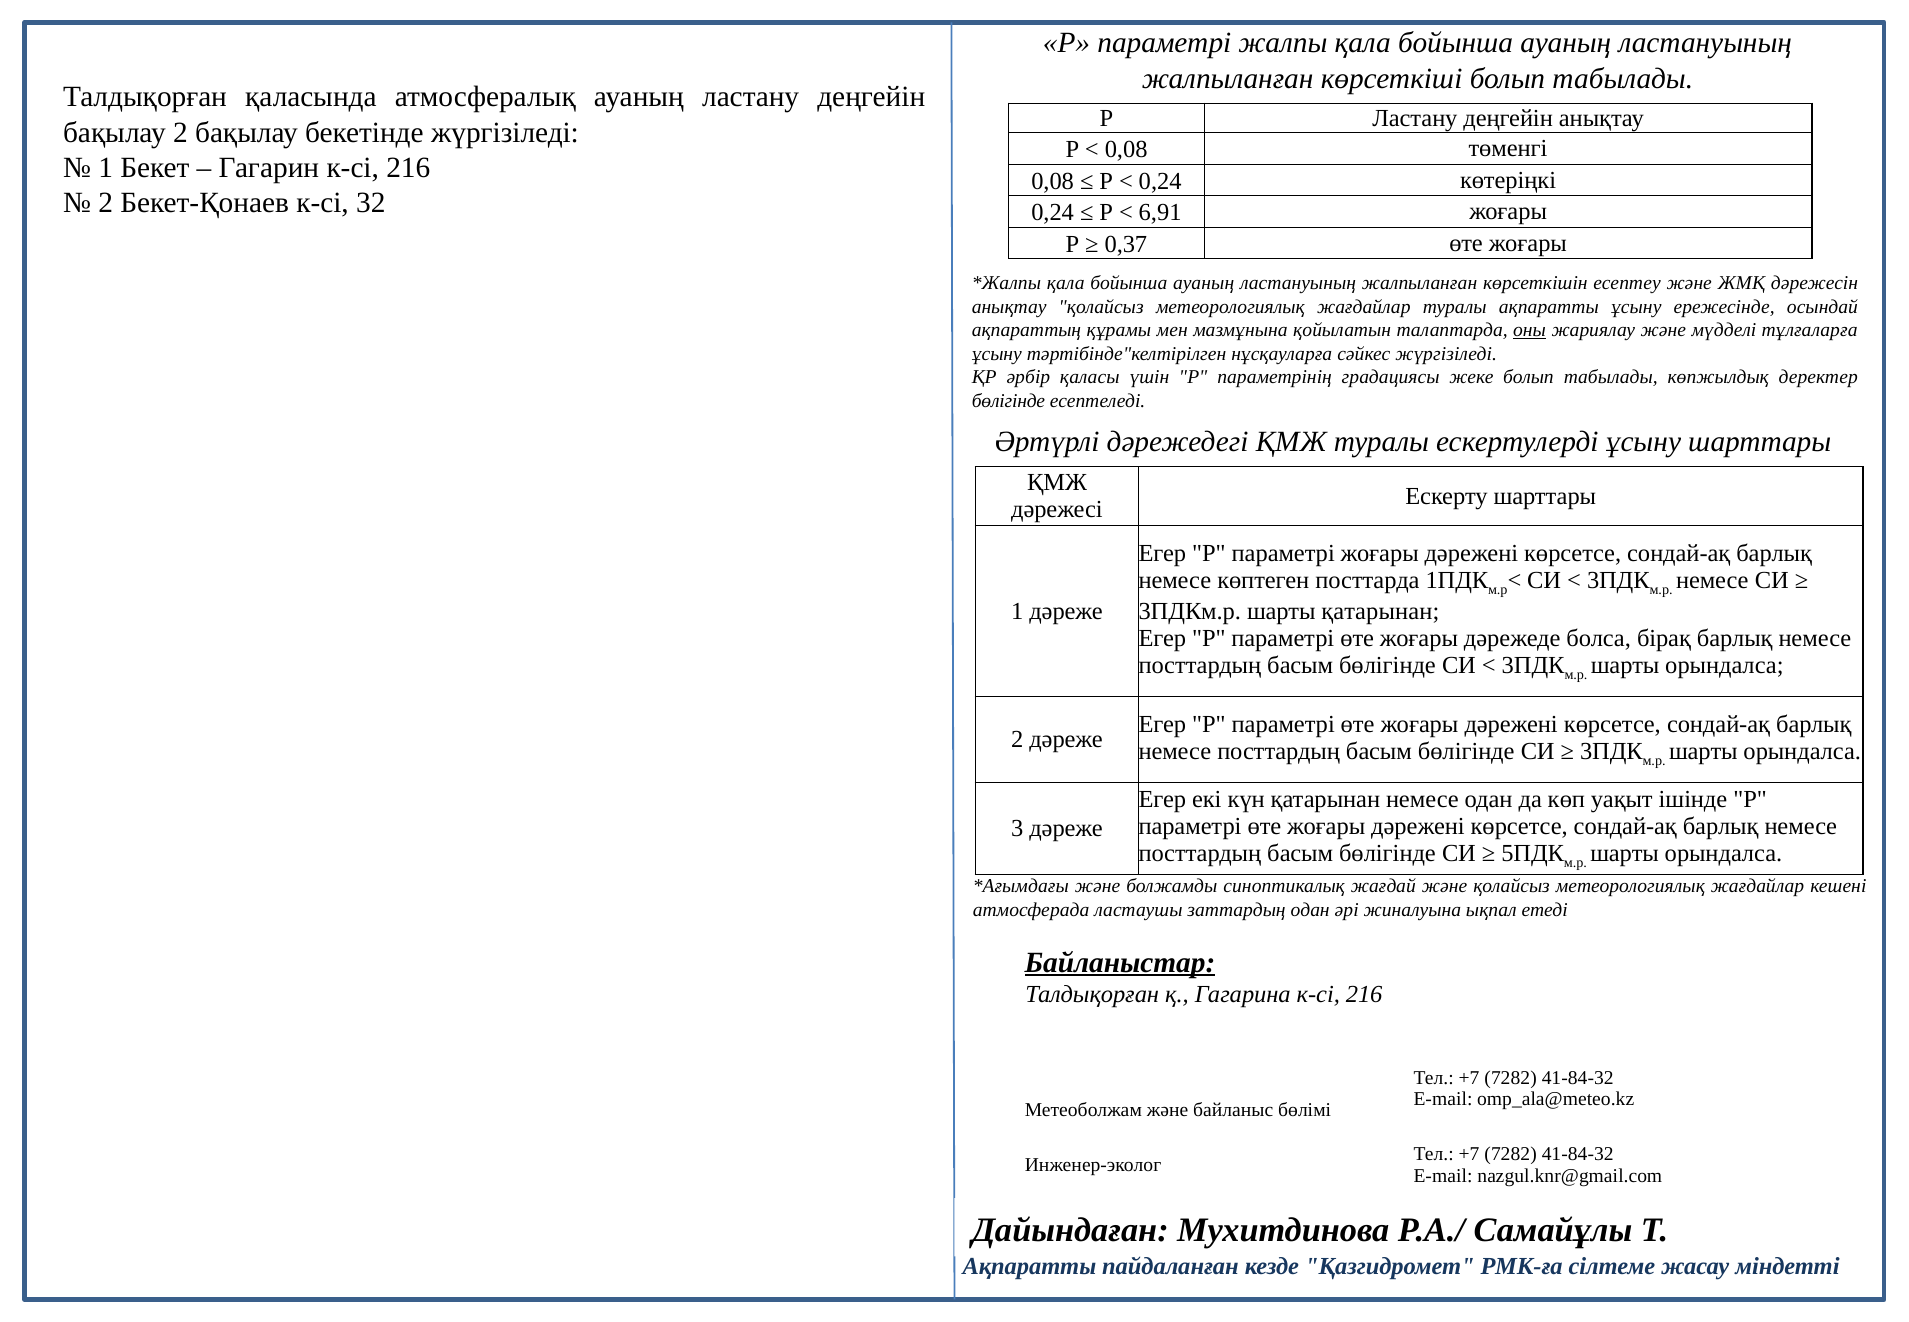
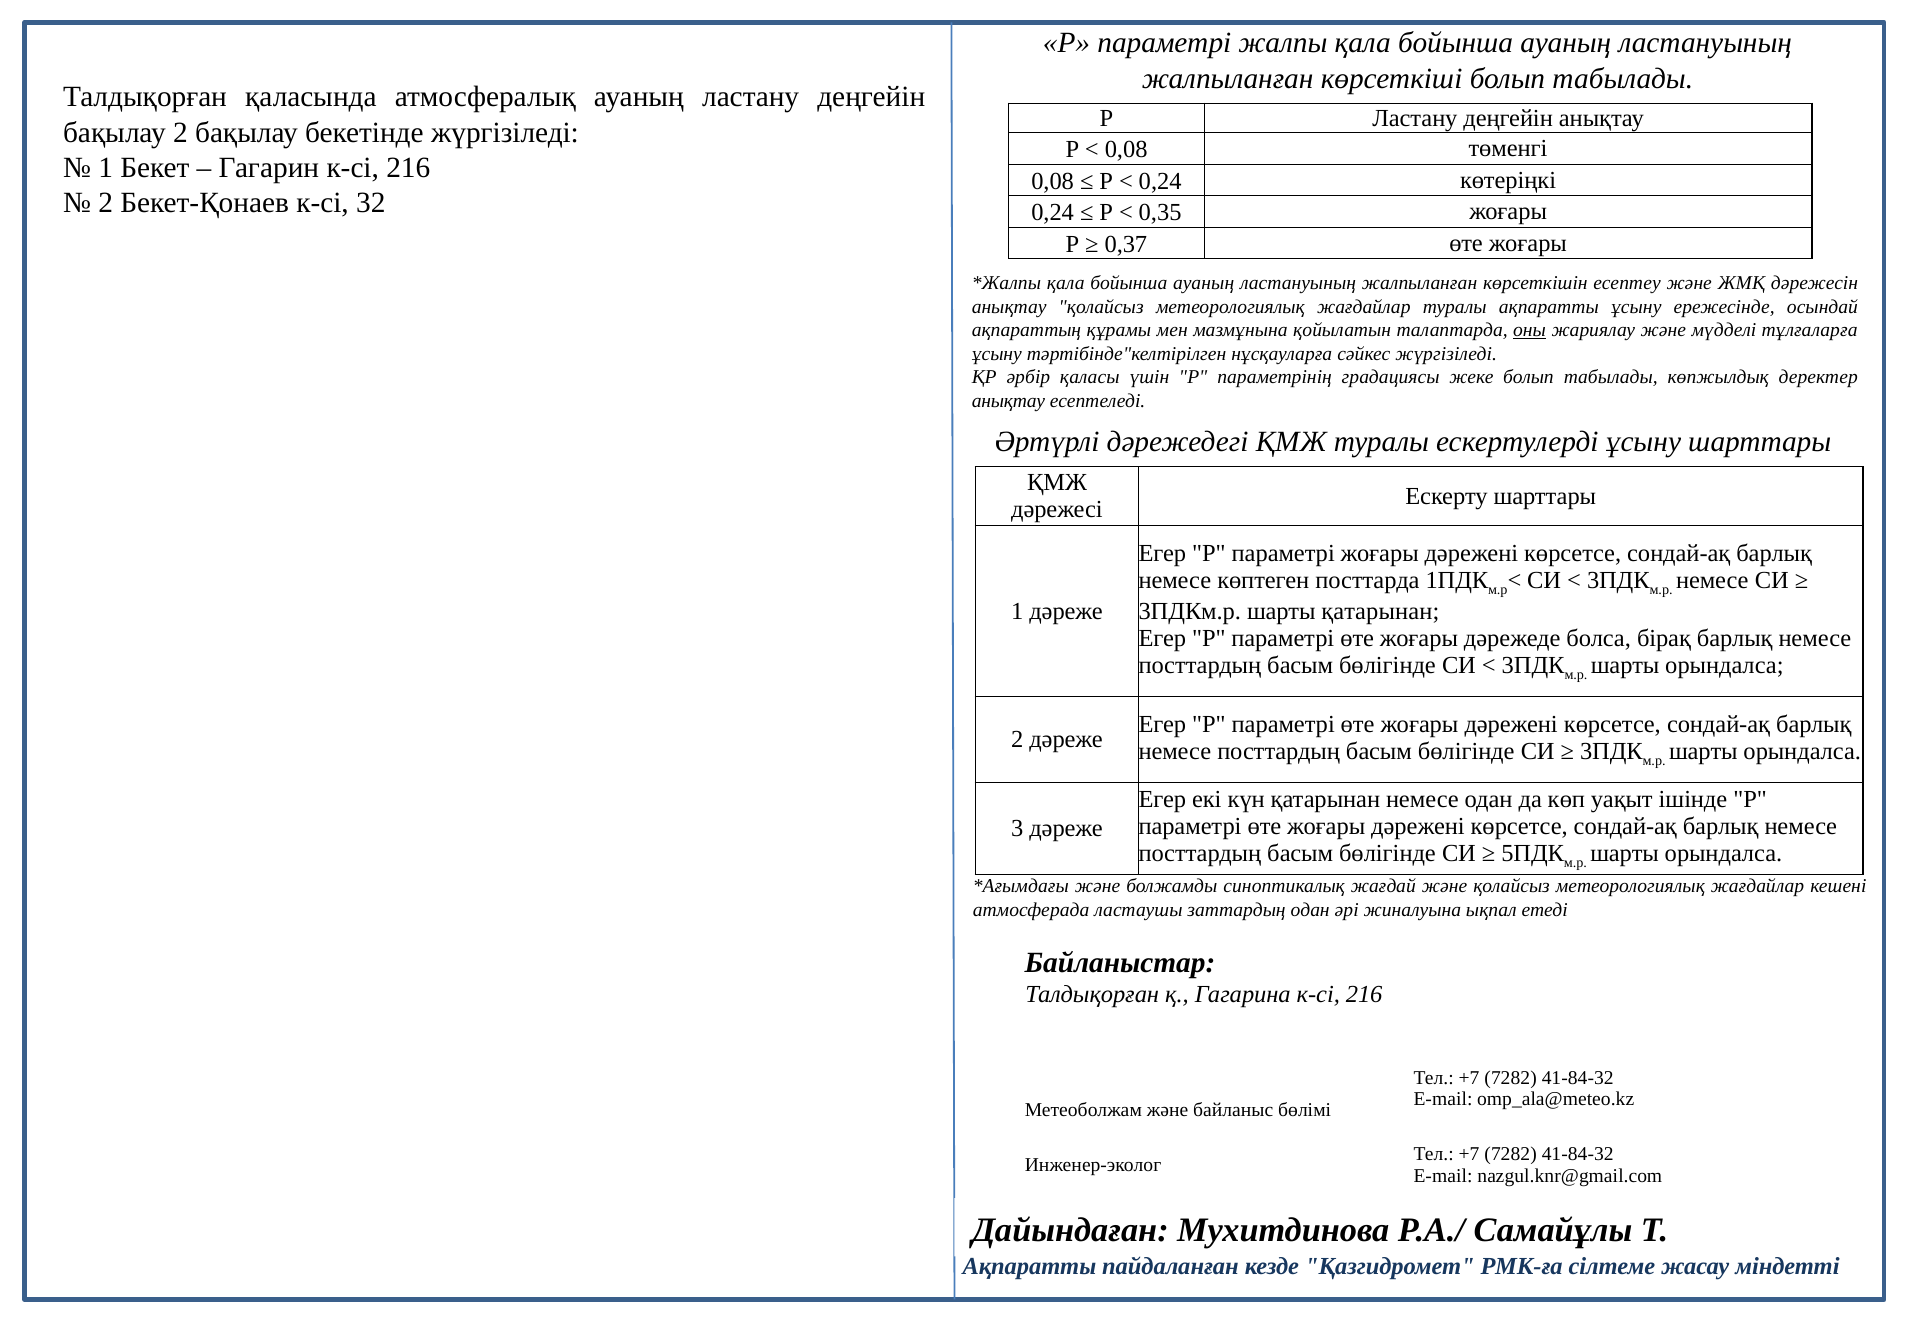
6,91: 6,91 -> 0,35
бөлігінде at (1008, 400): бөлігінде -> анықтау
Байланыстар underline: present -> none
